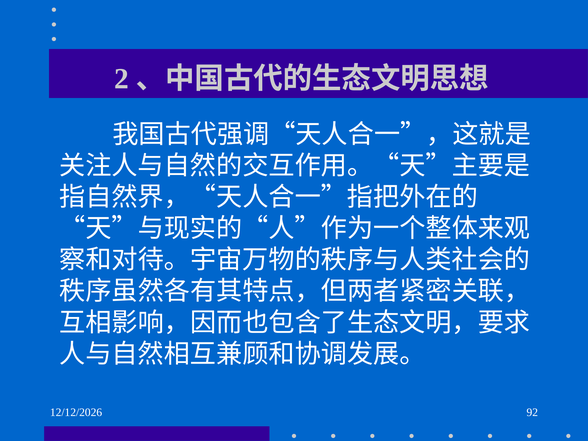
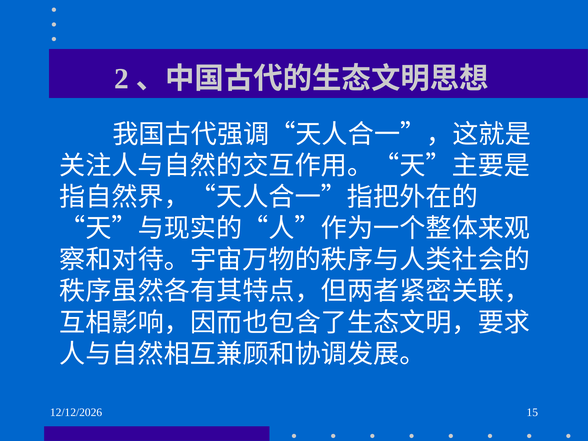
92: 92 -> 15
